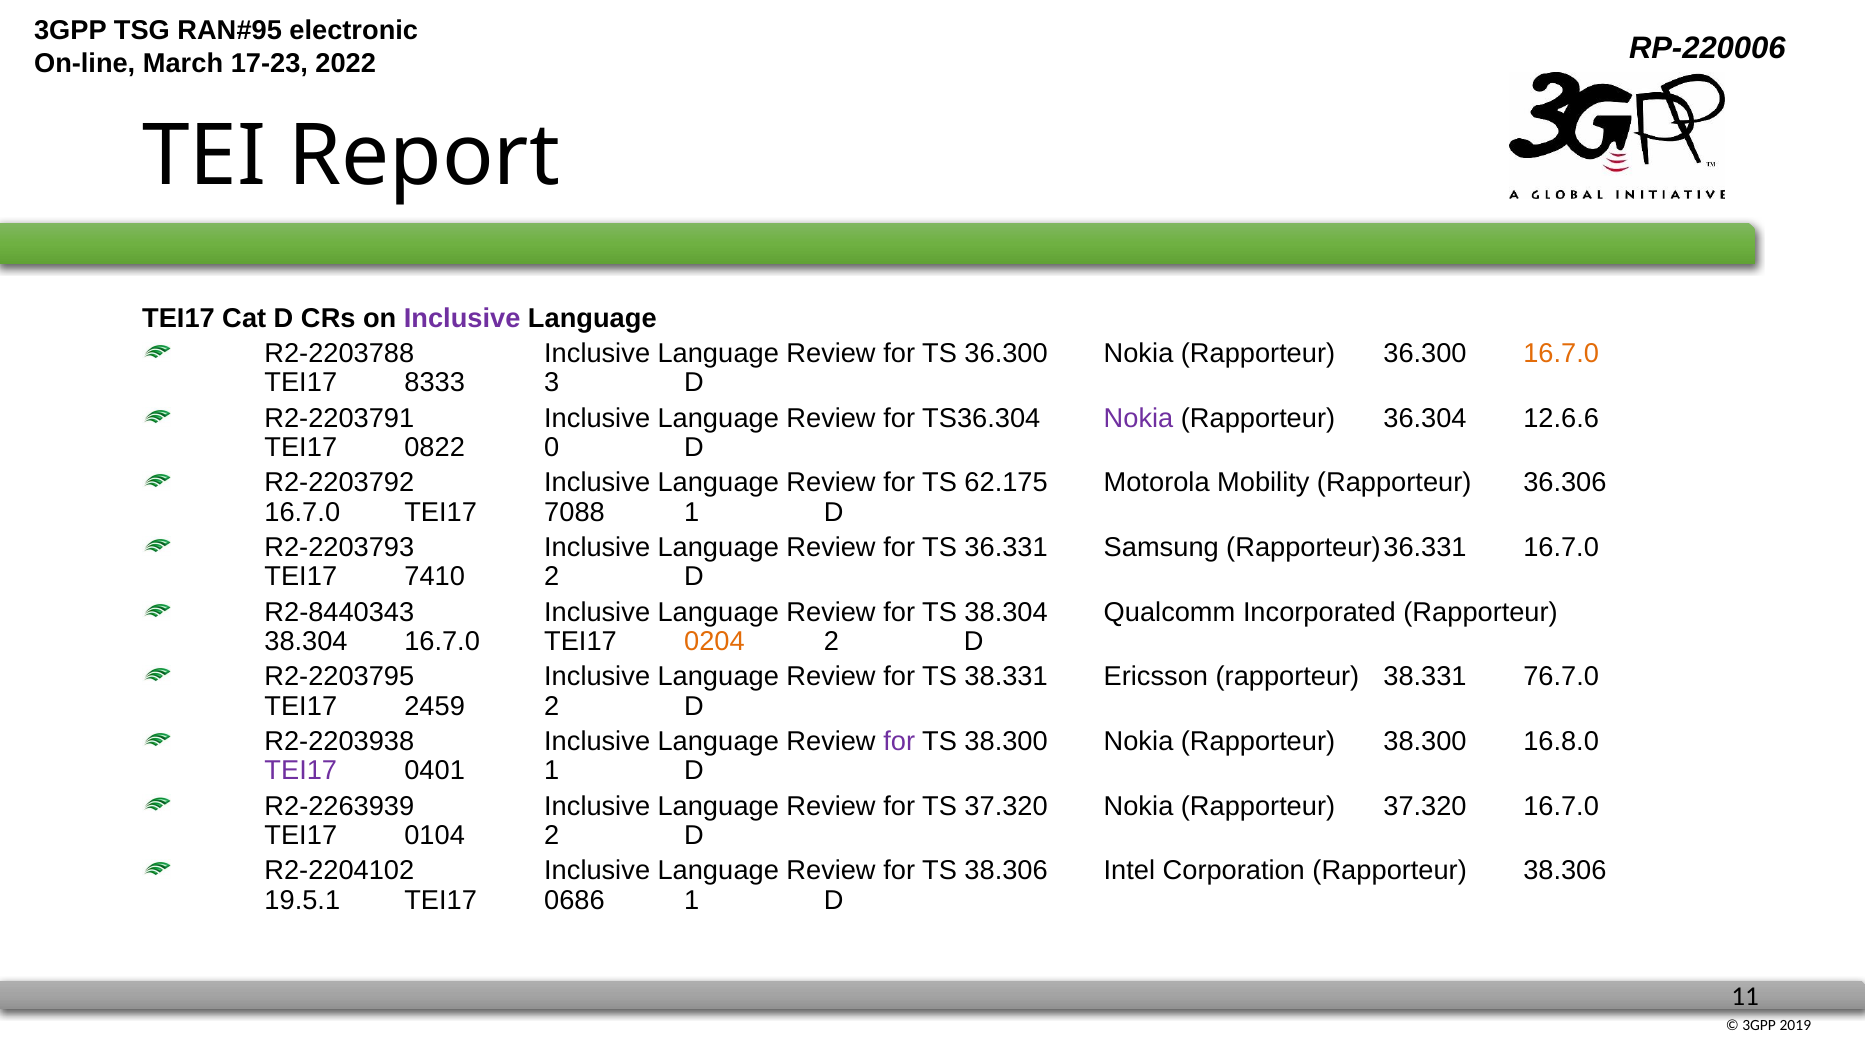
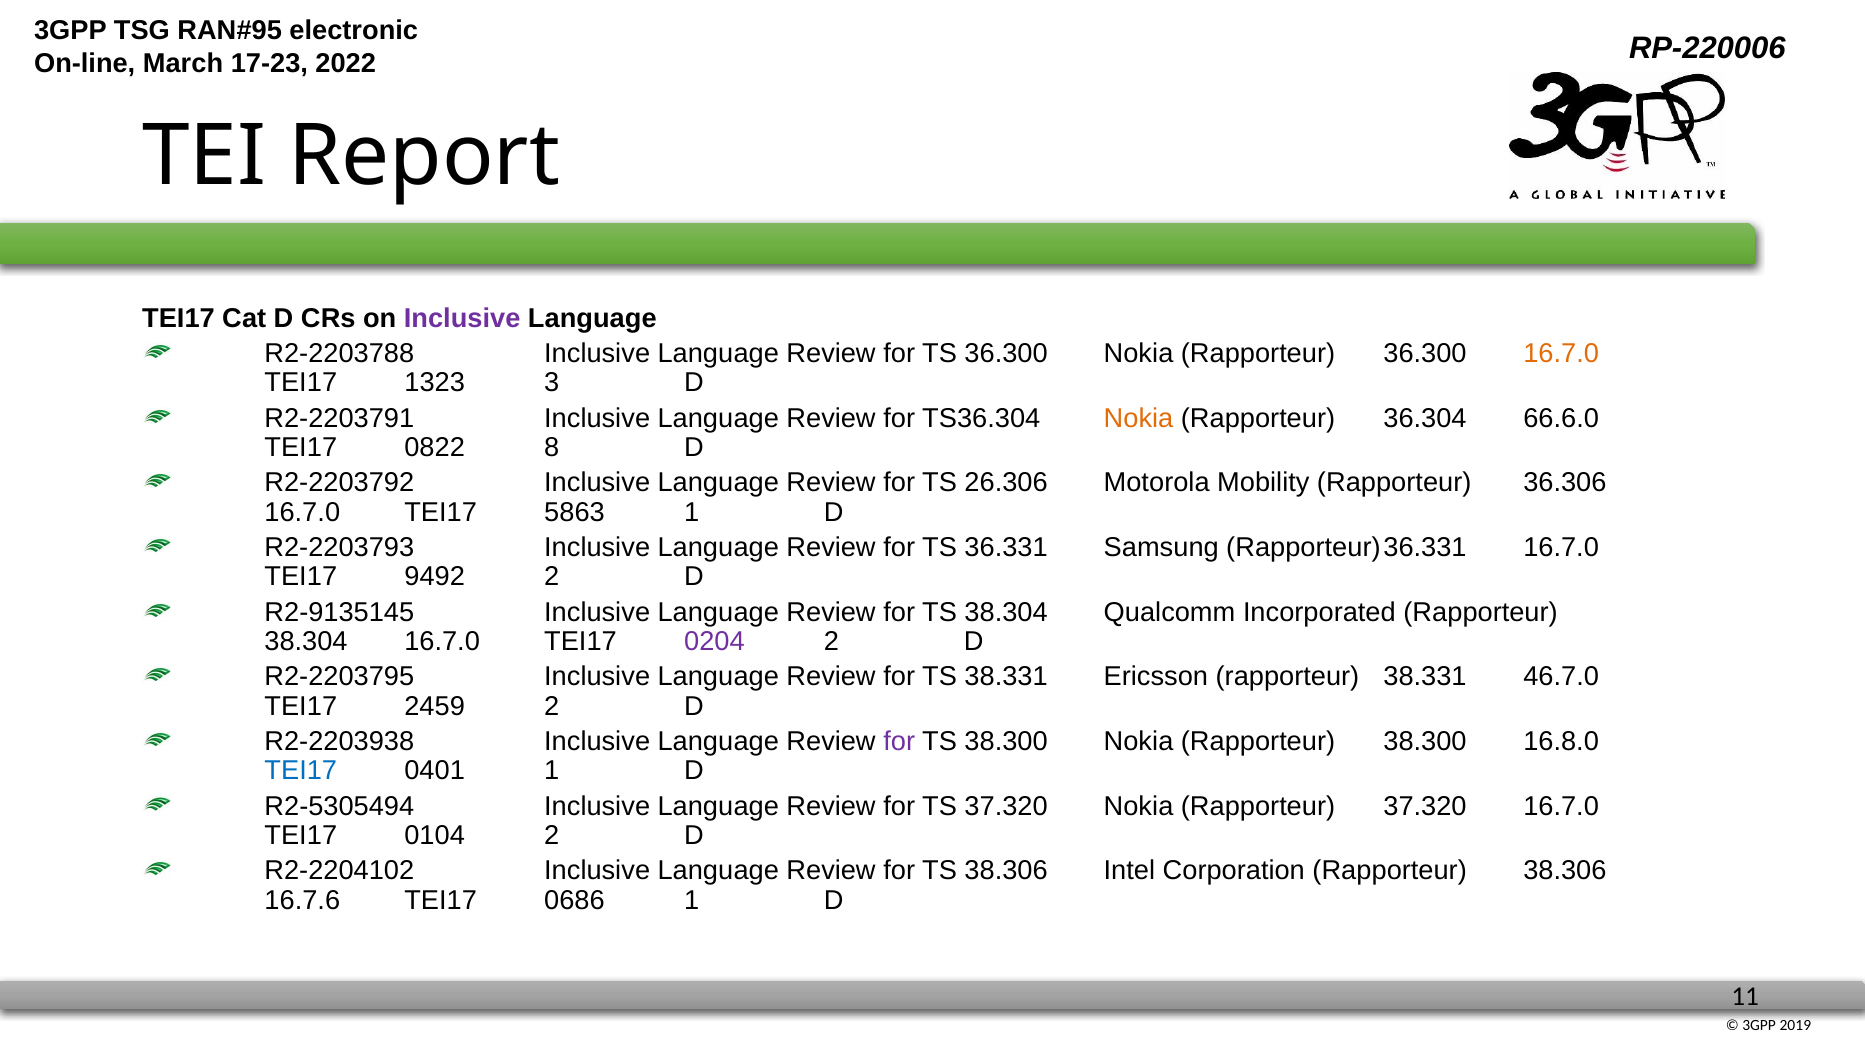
8333: 8333 -> 1323
Nokia at (1139, 418) colour: purple -> orange
12.6.6: 12.6.6 -> 66.6.0
0: 0 -> 8
62.175: 62.175 -> 26.306
7088: 7088 -> 5863
7410: 7410 -> 9492
R2-8440343: R2-8440343 -> R2-9135145
0204 colour: orange -> purple
76.7.0: 76.7.0 -> 46.7.0
TEI17 at (301, 771) colour: purple -> blue
R2-2263939: R2-2263939 -> R2-5305494
19.5.1: 19.5.1 -> 16.7.6
